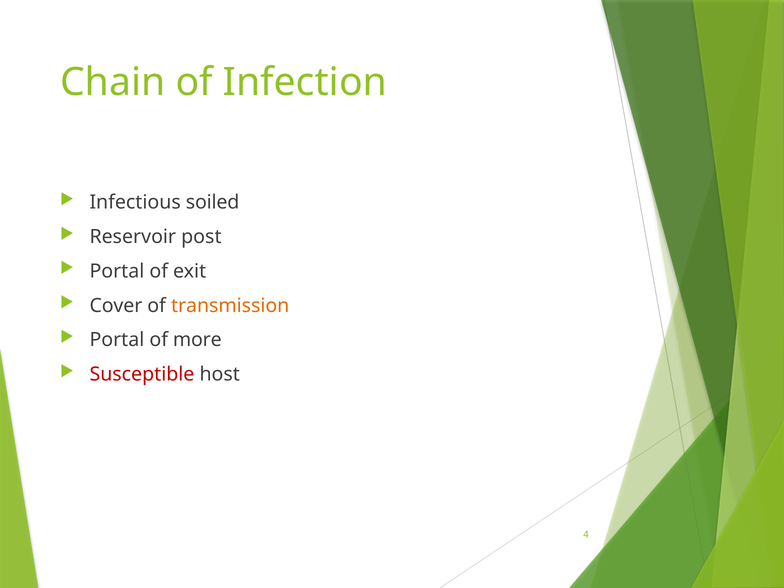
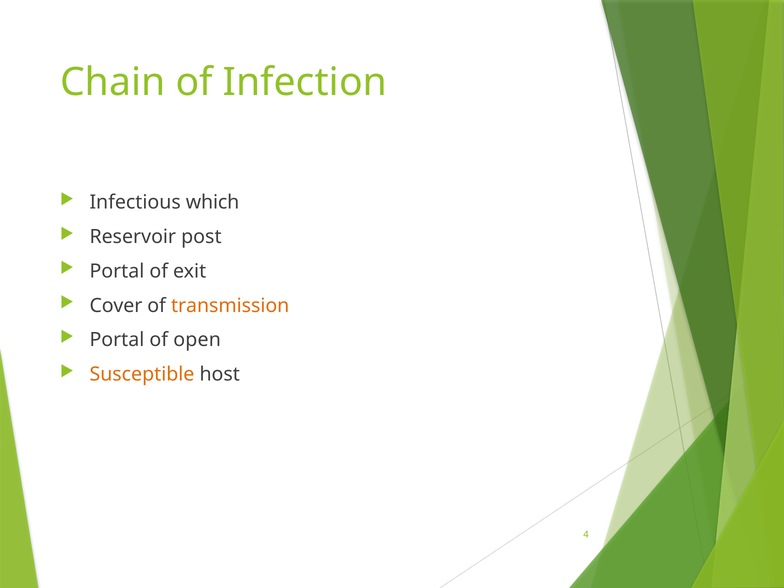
soiled: soiled -> which
more: more -> open
Susceptible colour: red -> orange
